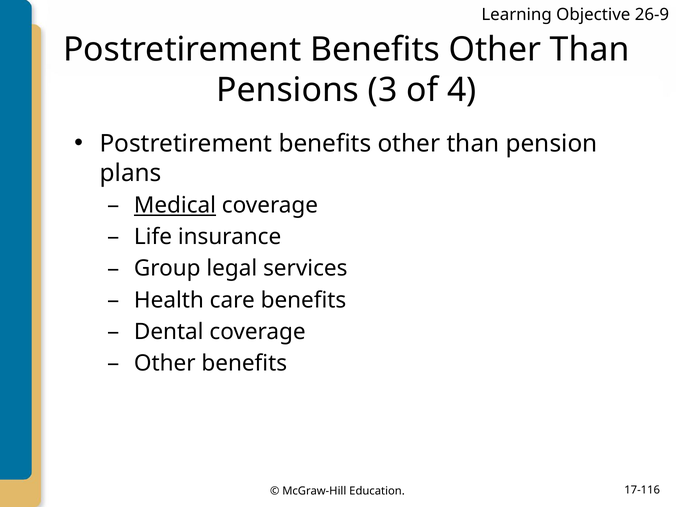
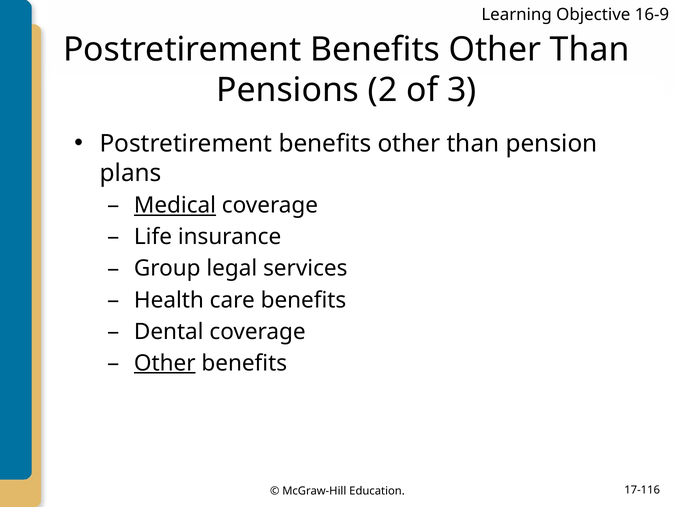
26-9: 26-9 -> 16-9
3: 3 -> 2
4: 4 -> 3
Other at (165, 363) underline: none -> present
